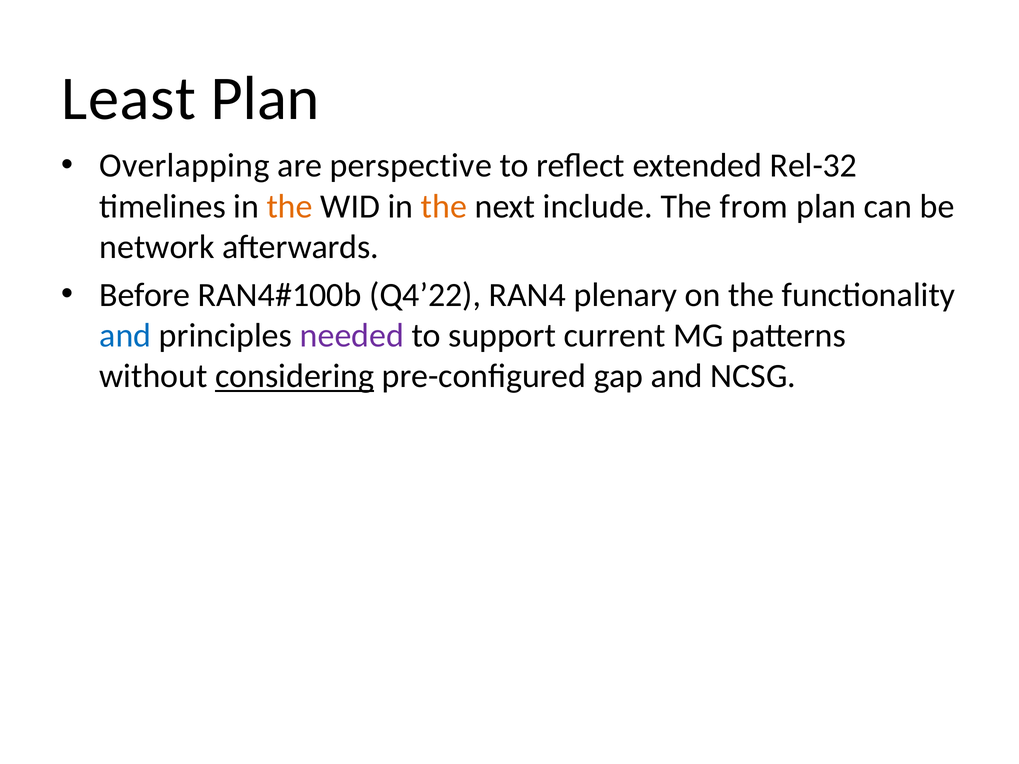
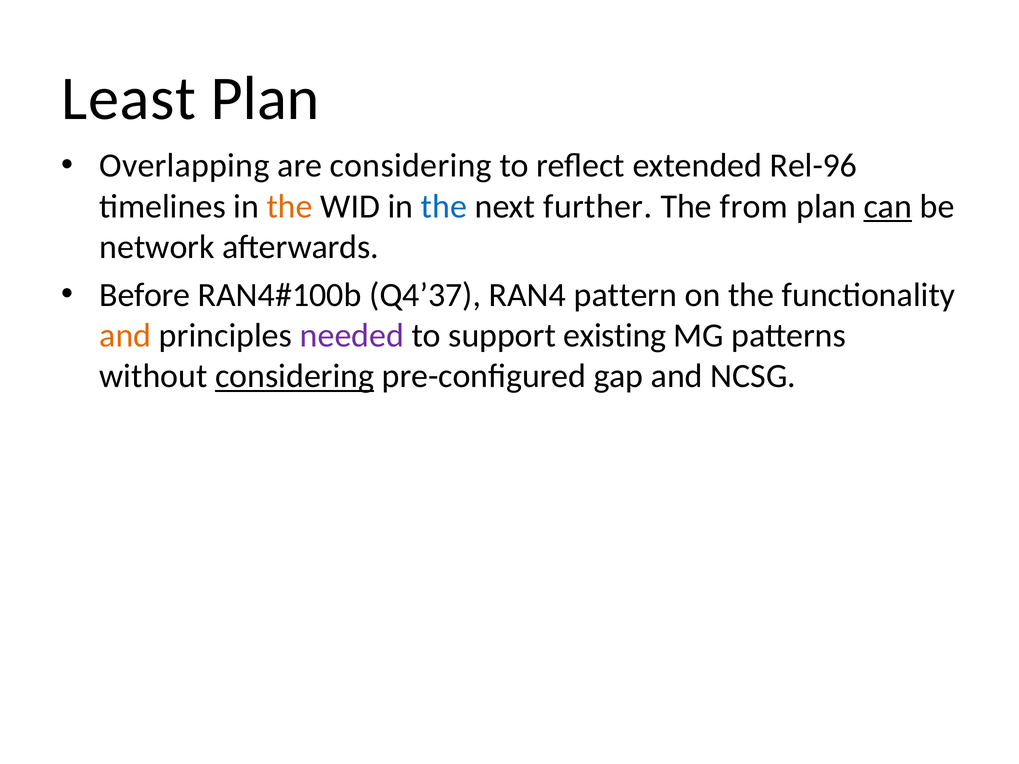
are perspective: perspective -> considering
Rel-32: Rel-32 -> Rel-96
the at (444, 207) colour: orange -> blue
include: include -> further
can underline: none -> present
Q4’22: Q4’22 -> Q4’37
plenary: plenary -> pattern
and at (125, 336) colour: blue -> orange
current: current -> existing
